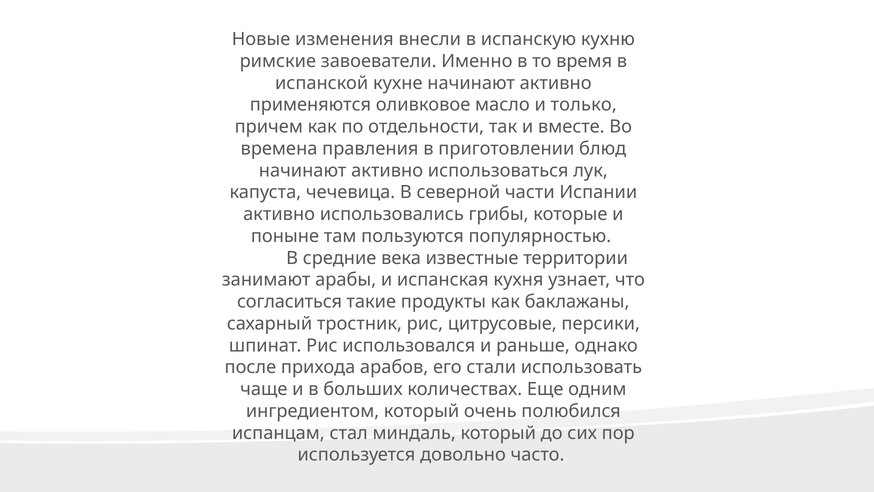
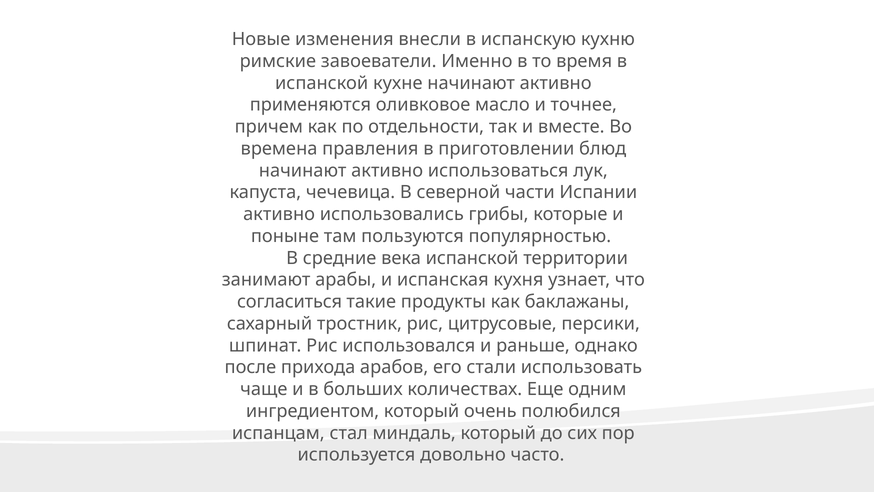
только: только -> точнее
века известные: известные -> испанской
